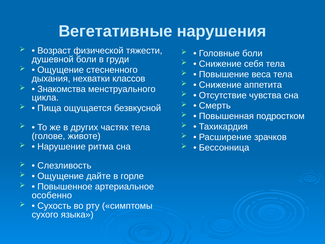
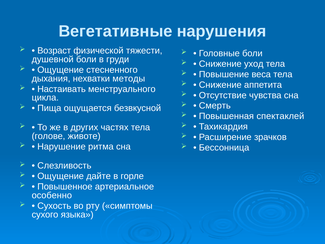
себя: себя -> уход
классов: классов -> методы
Знакомства: Знакомства -> Настаивать
подростком: подростком -> спектаклей
